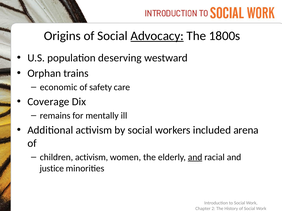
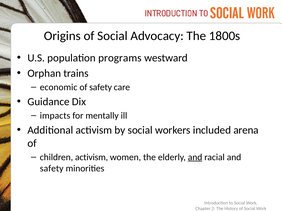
Advocacy underline: present -> none
deserving: deserving -> programs
Coverage: Coverage -> Guidance
remains: remains -> impacts
justice at (52, 169): justice -> safety
